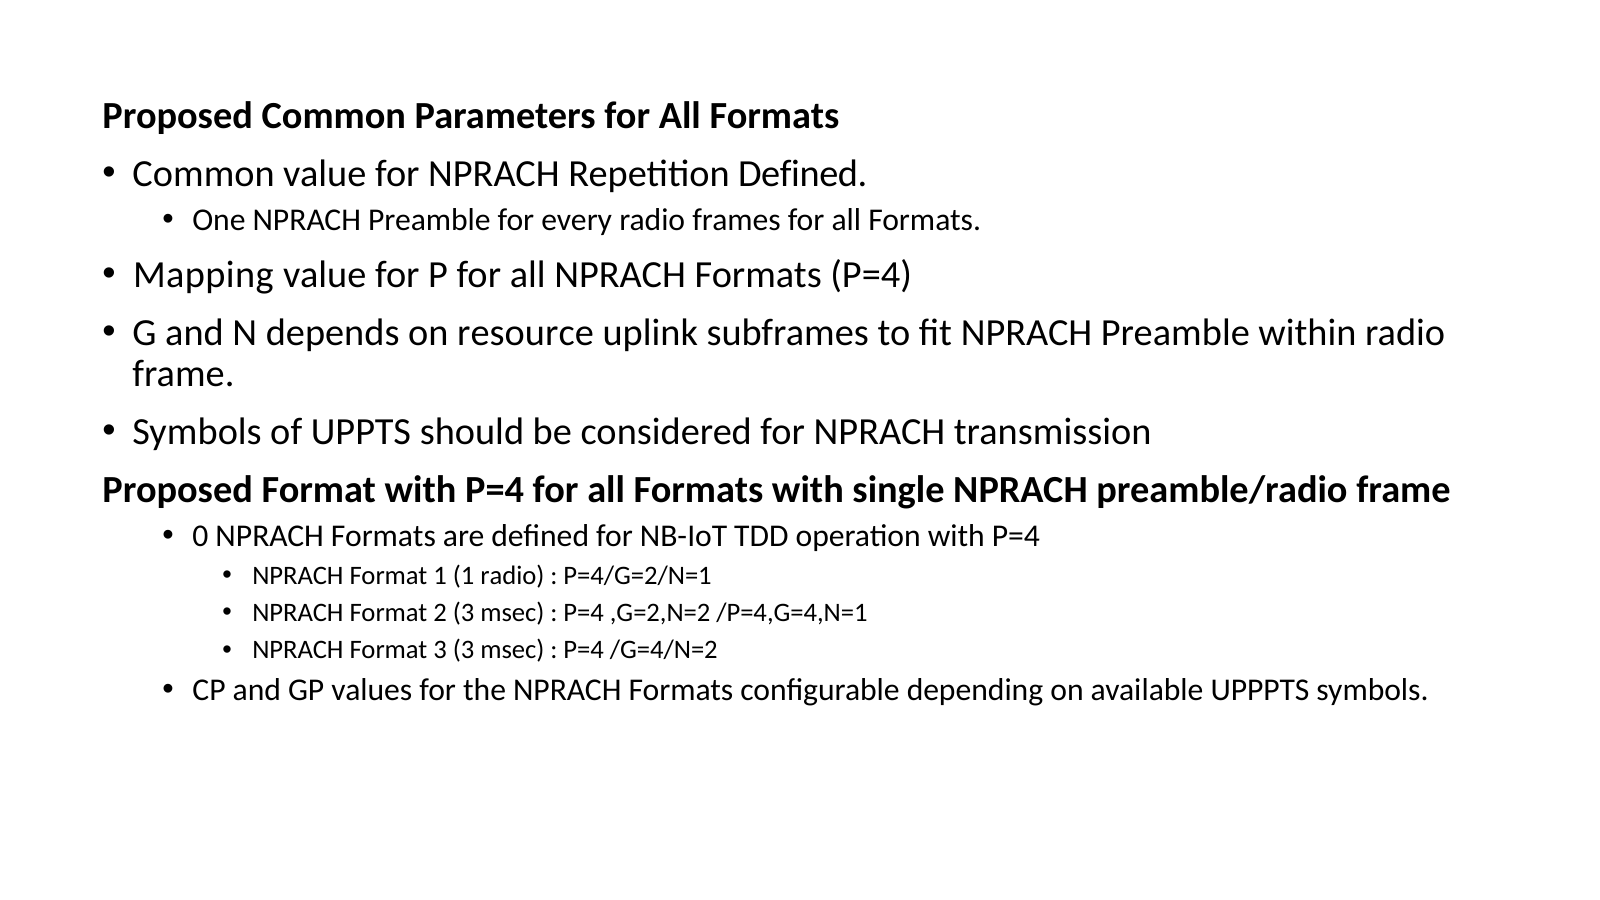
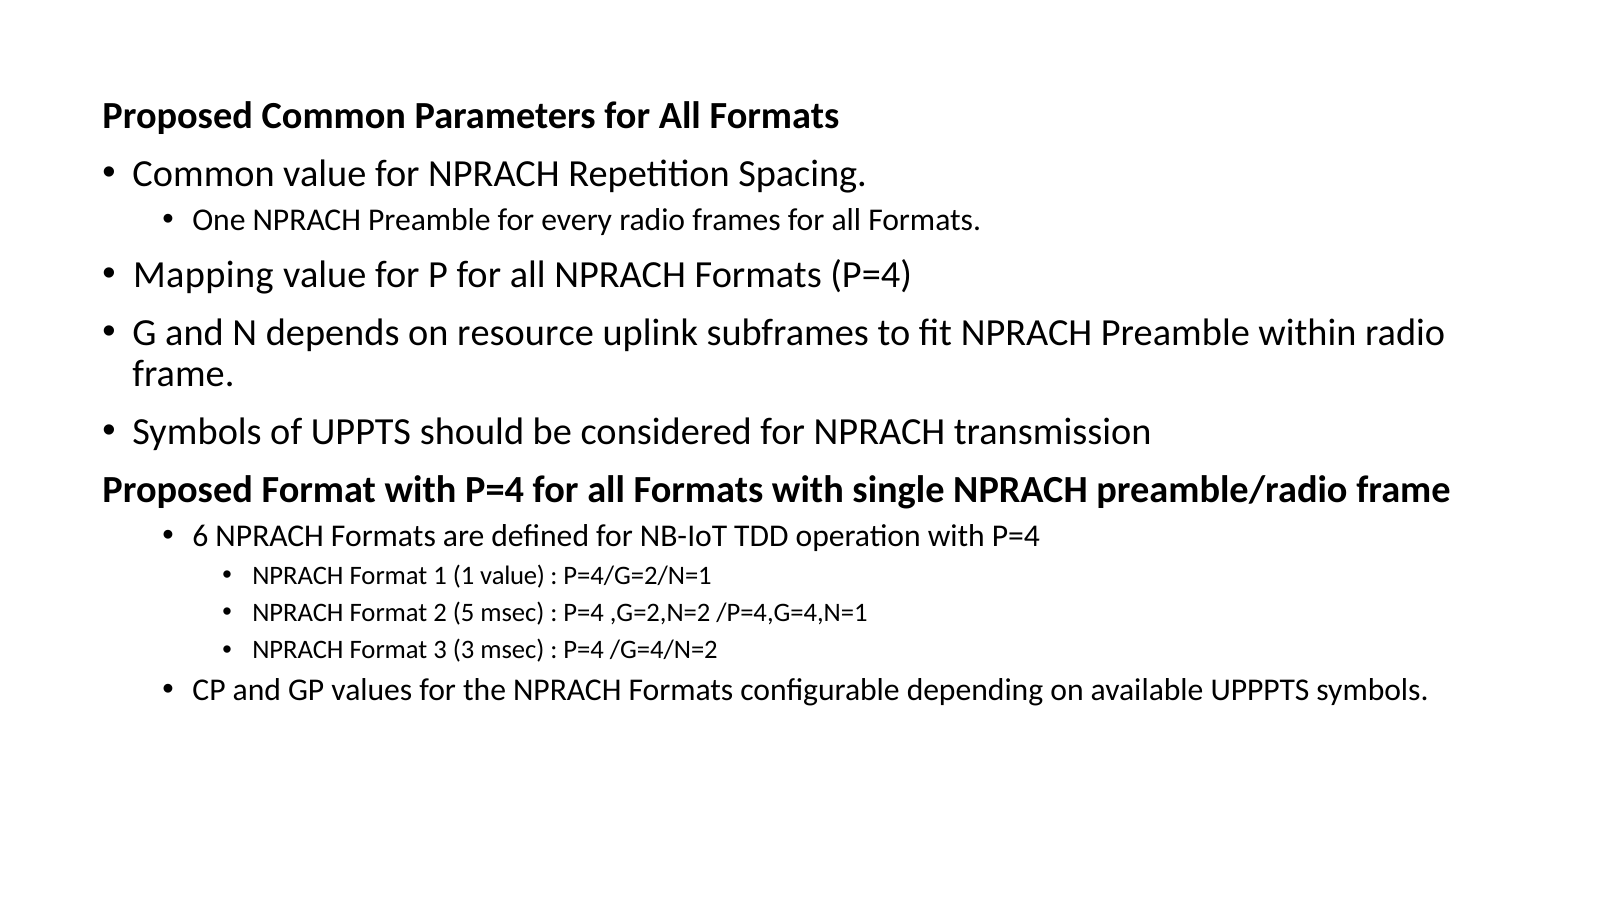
Repetition Defined: Defined -> Spacing
0: 0 -> 6
1 radio: radio -> value
2 3: 3 -> 5
